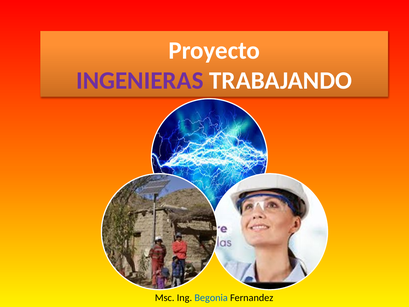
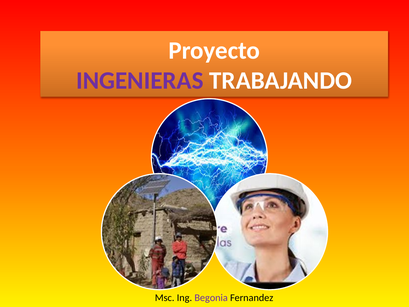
Begonia colour: blue -> purple
